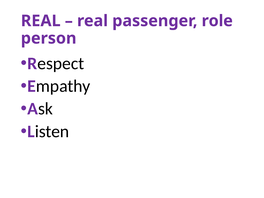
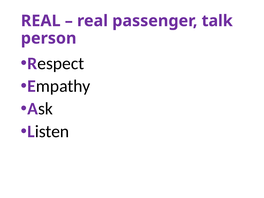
role: role -> talk
